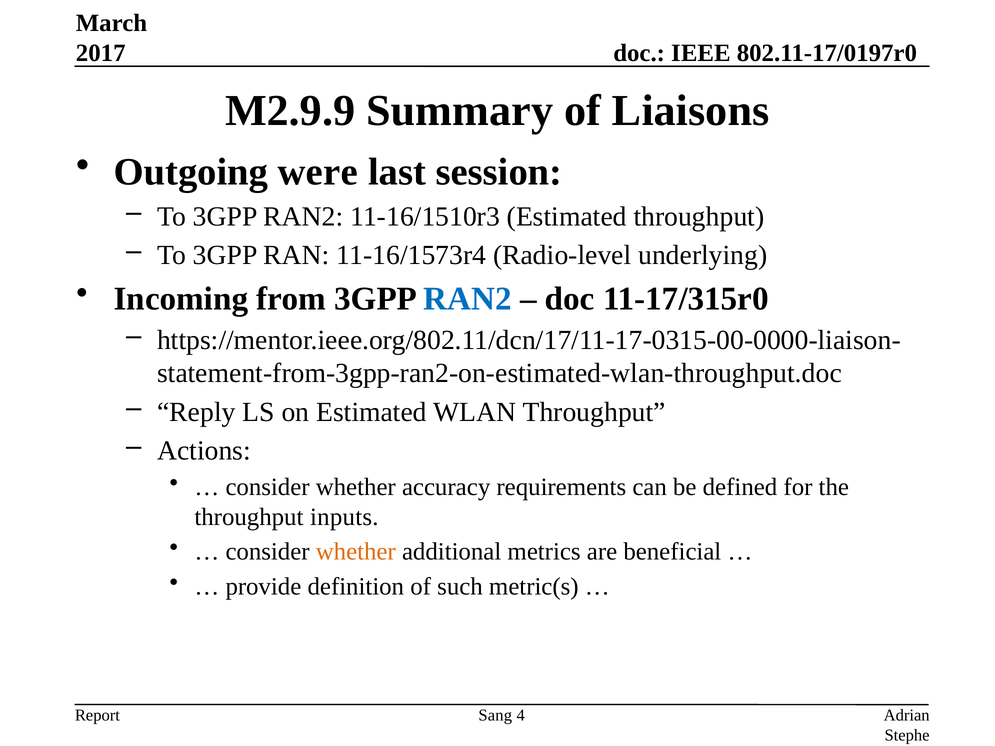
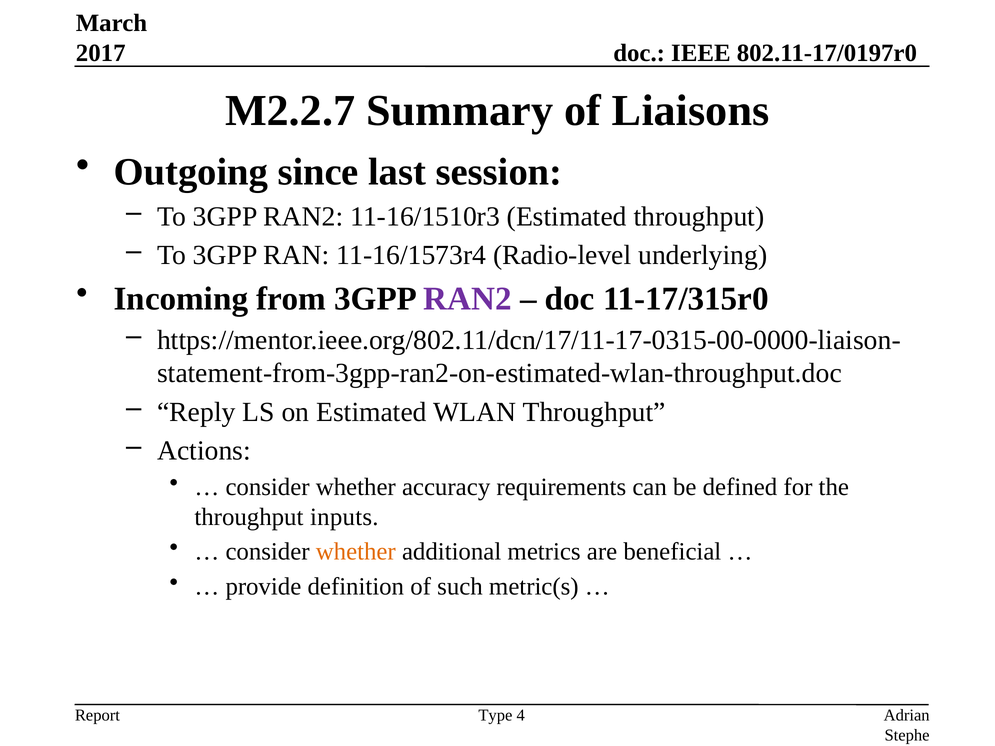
M2.9.9: M2.9.9 -> M2.2.7
were: were -> since
RAN2 at (468, 299) colour: blue -> purple
Sang: Sang -> Type
